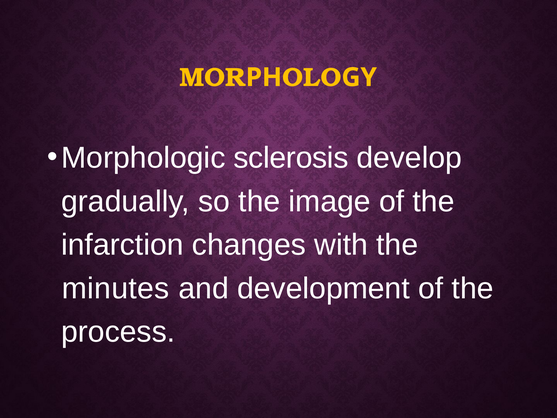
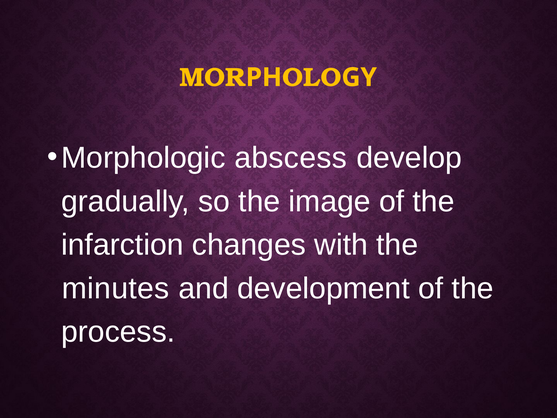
sclerosis: sclerosis -> abscess
